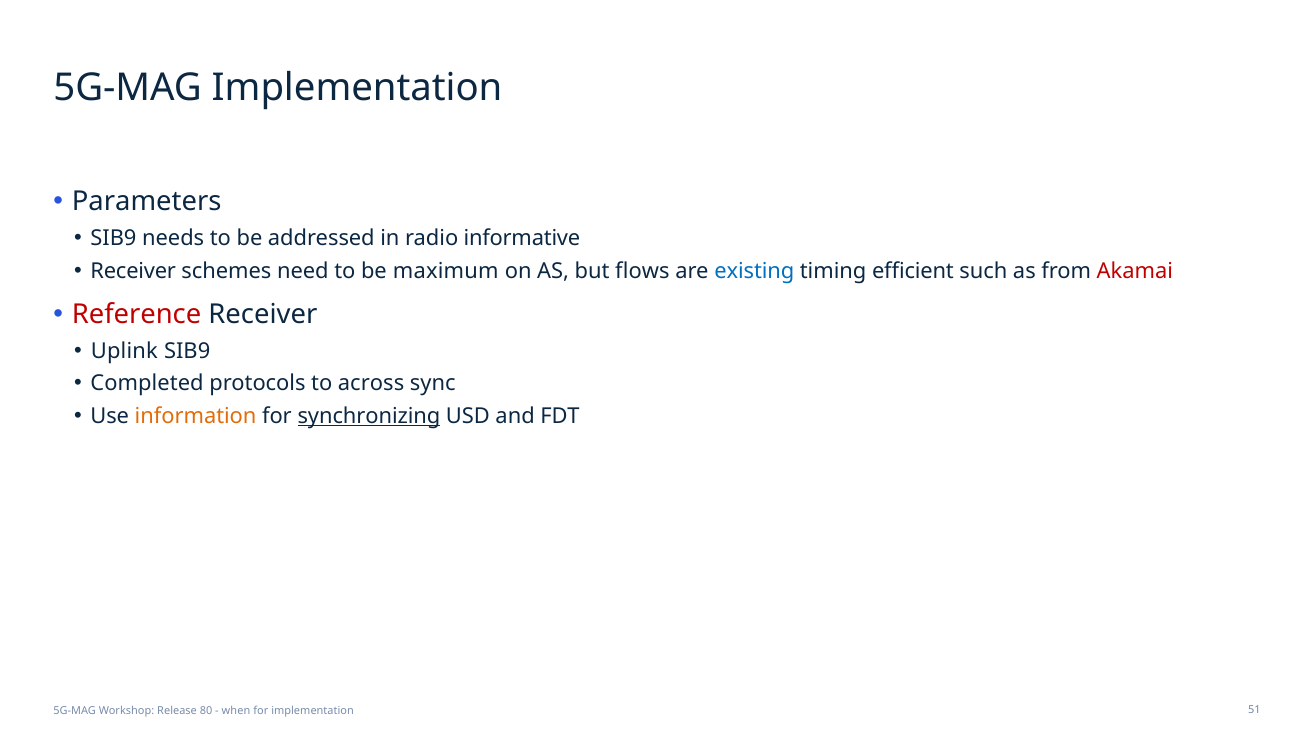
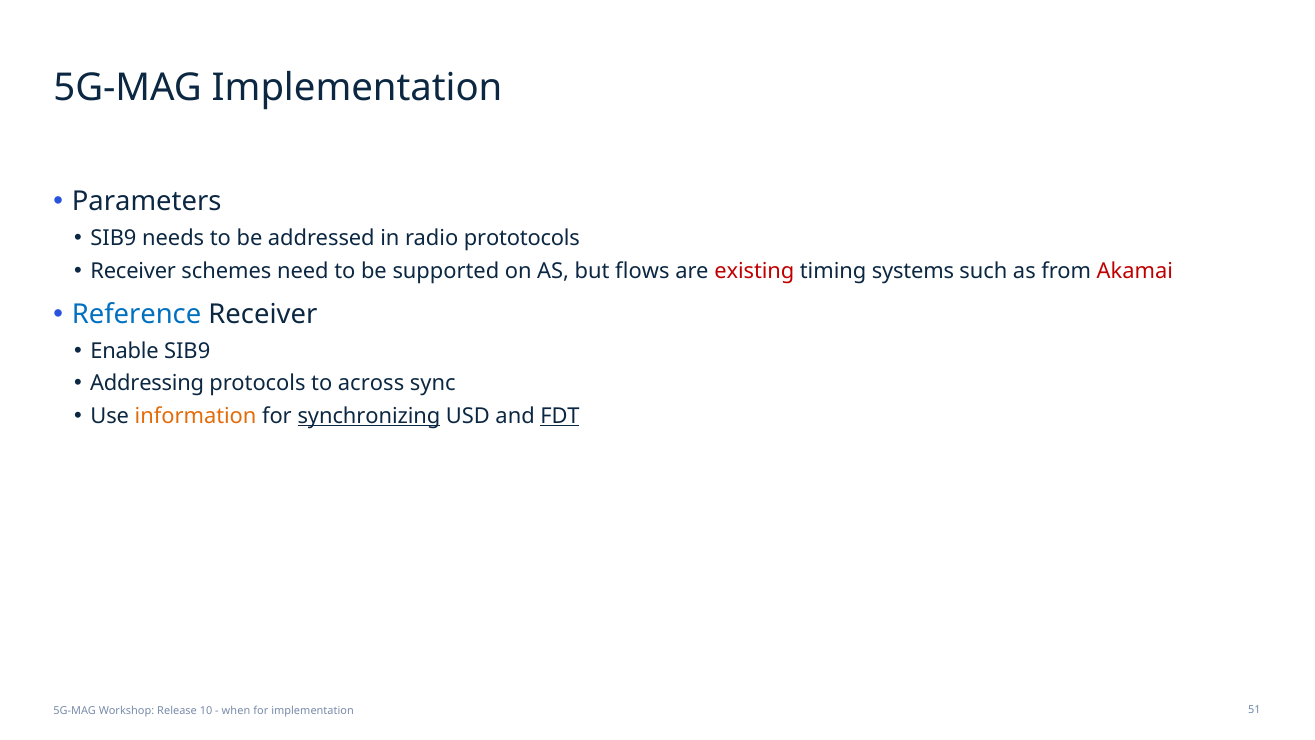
informative: informative -> prototocols
maximum: maximum -> supported
existing colour: blue -> red
efficient: efficient -> systems
Reference colour: red -> blue
Uplink: Uplink -> Enable
Completed: Completed -> Addressing
FDT underline: none -> present
80: 80 -> 10
